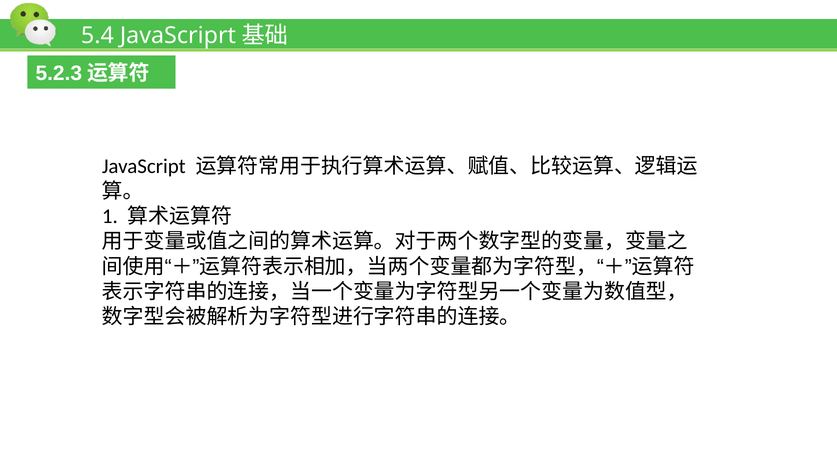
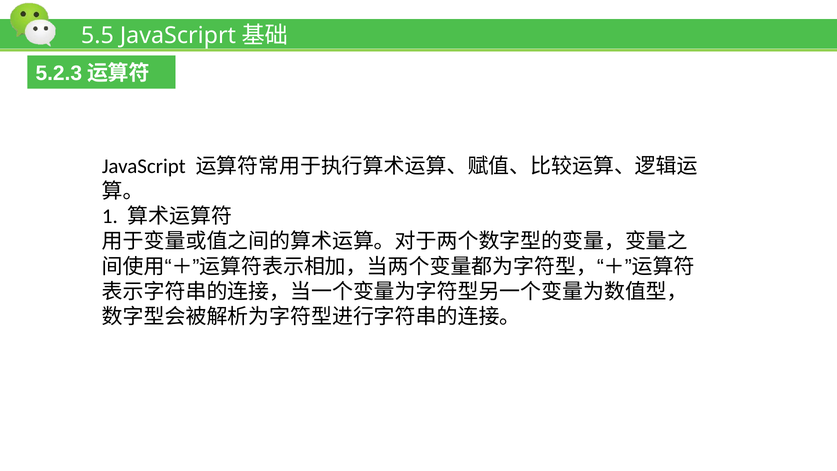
5.4: 5.4 -> 5.5
